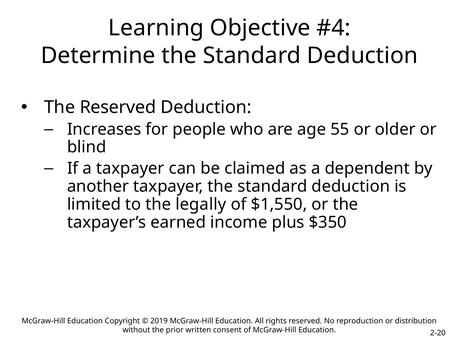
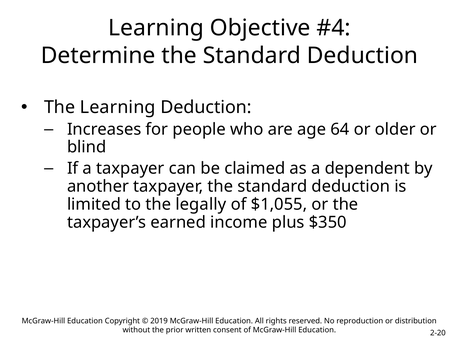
The Reserved: Reserved -> Learning
55: 55 -> 64
$1,550: $1,550 -> $1,055
